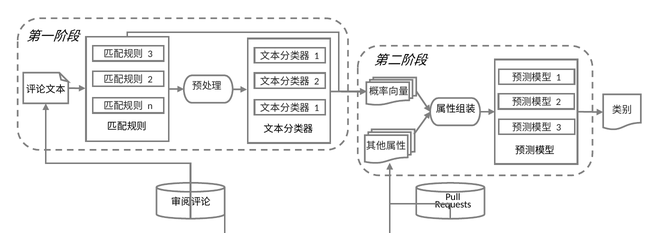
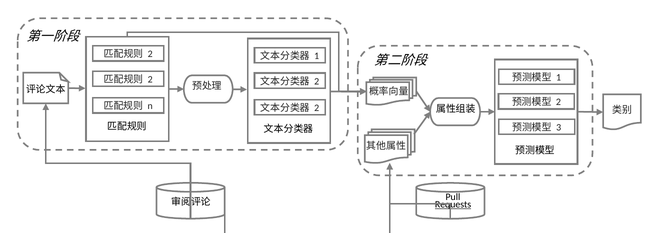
3 at (150, 54): 3 -> 2
1 at (317, 108): 1 -> 2
Requests underline: none -> present
